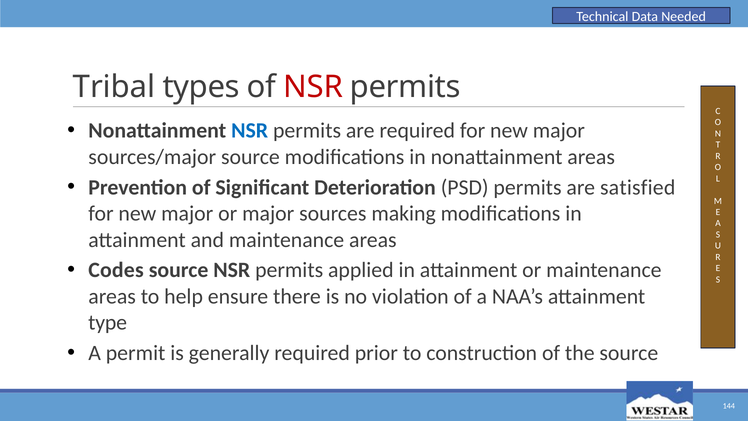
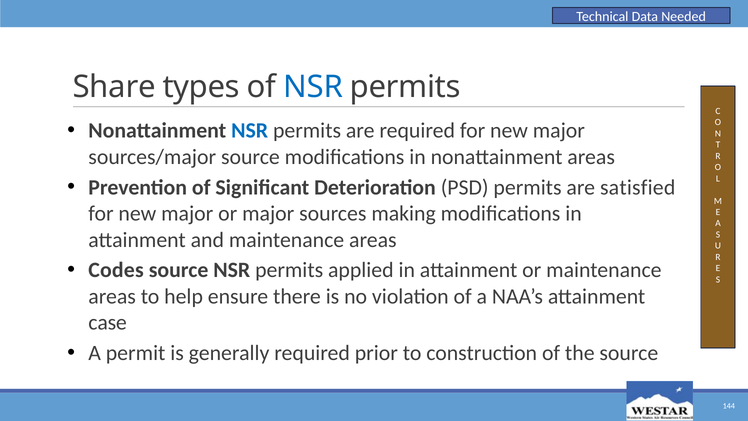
Tribal: Tribal -> Share
NSR at (313, 87) colour: red -> blue
type: type -> case
